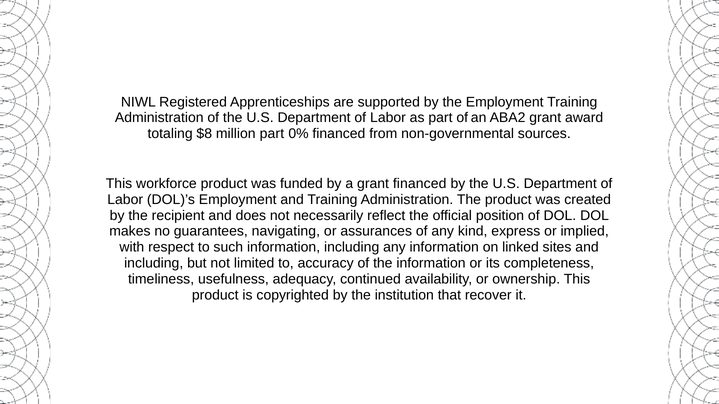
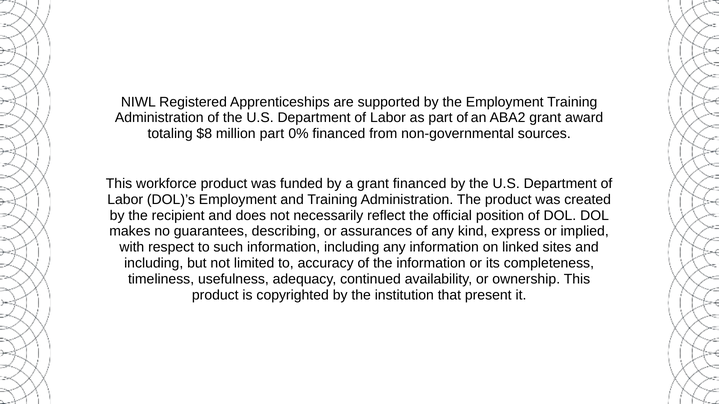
navigating: navigating -> describing
recover: recover -> present
